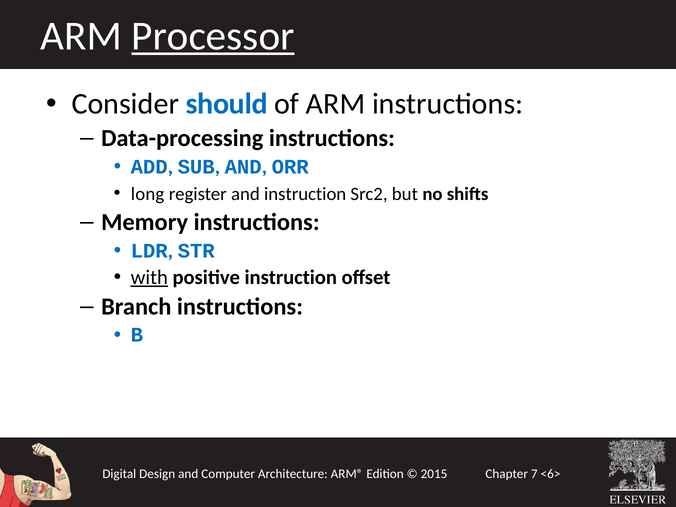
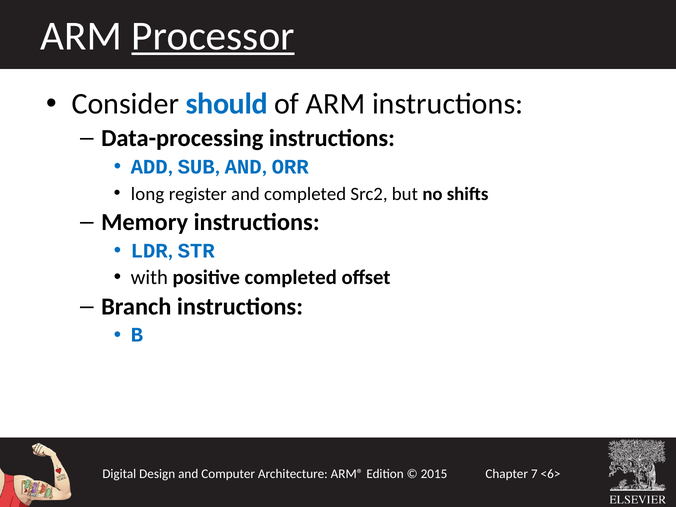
and instruction: instruction -> completed
with underline: present -> none
positive instruction: instruction -> completed
